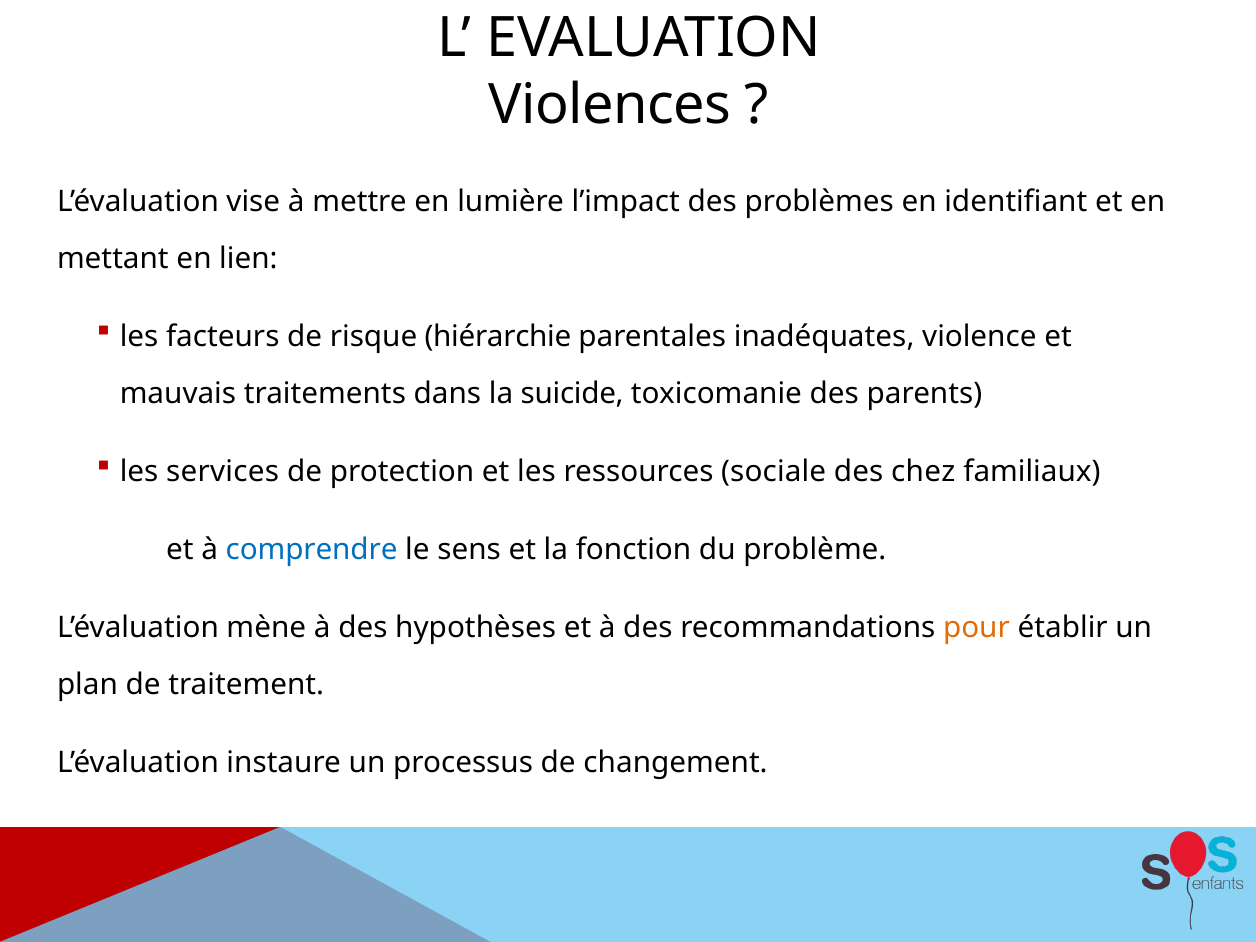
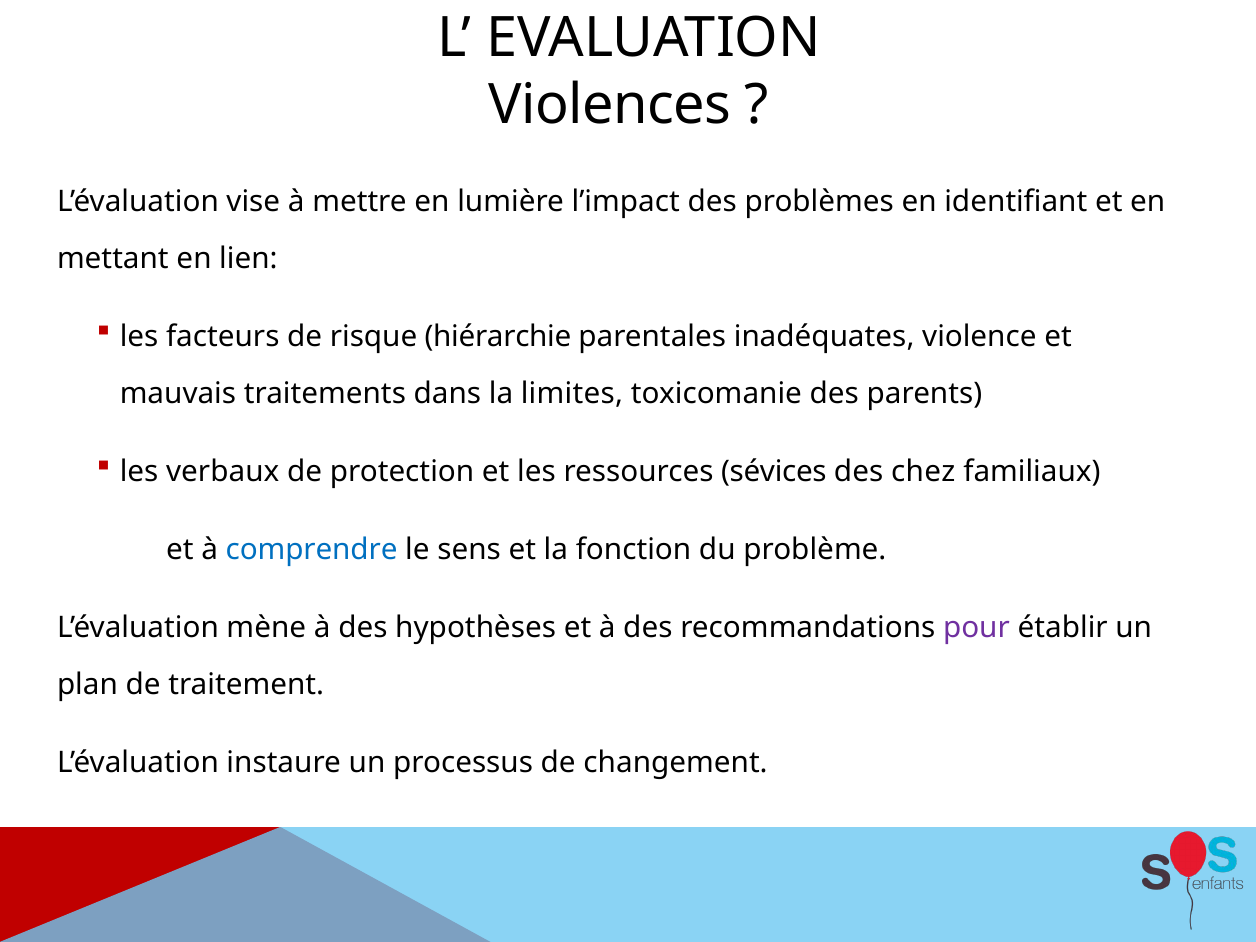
suicide: suicide -> limites
services: services -> verbaux
sociale: sociale -> sévices
pour colour: orange -> purple
